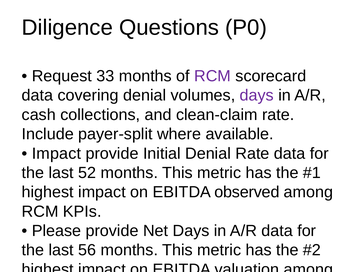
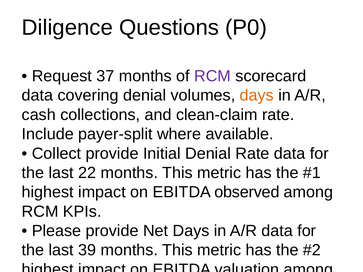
33: 33 -> 37
days at (257, 95) colour: purple -> orange
Impact at (56, 154): Impact -> Collect
52: 52 -> 22
56: 56 -> 39
